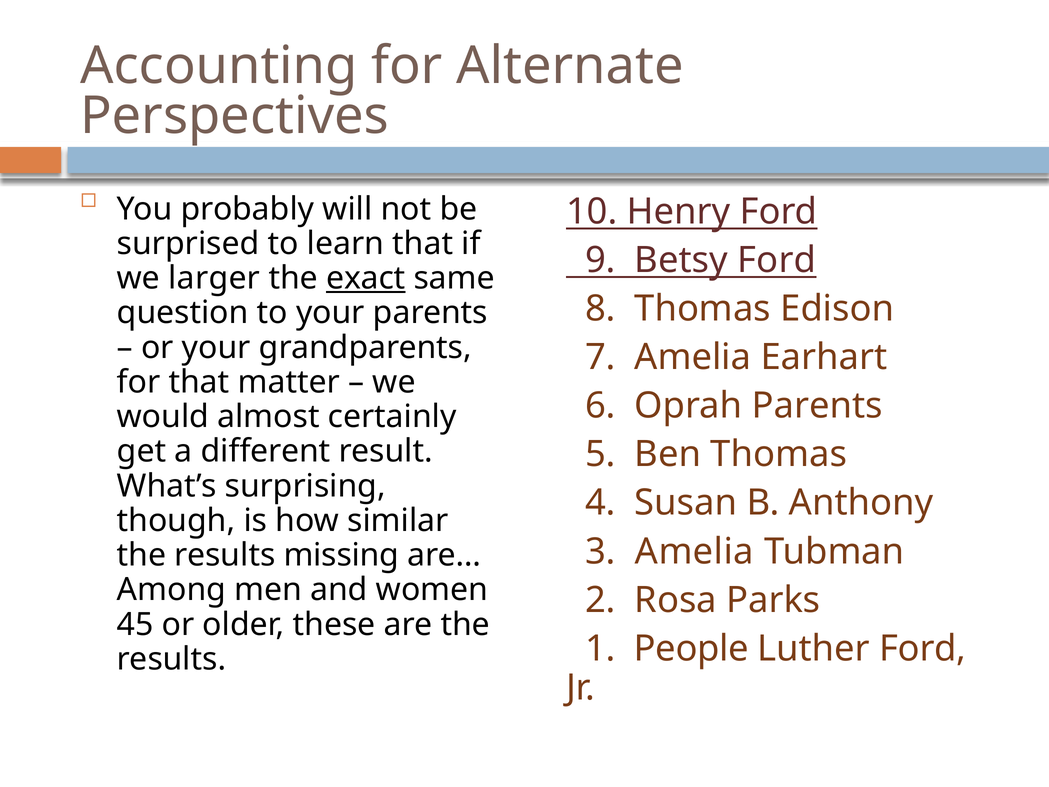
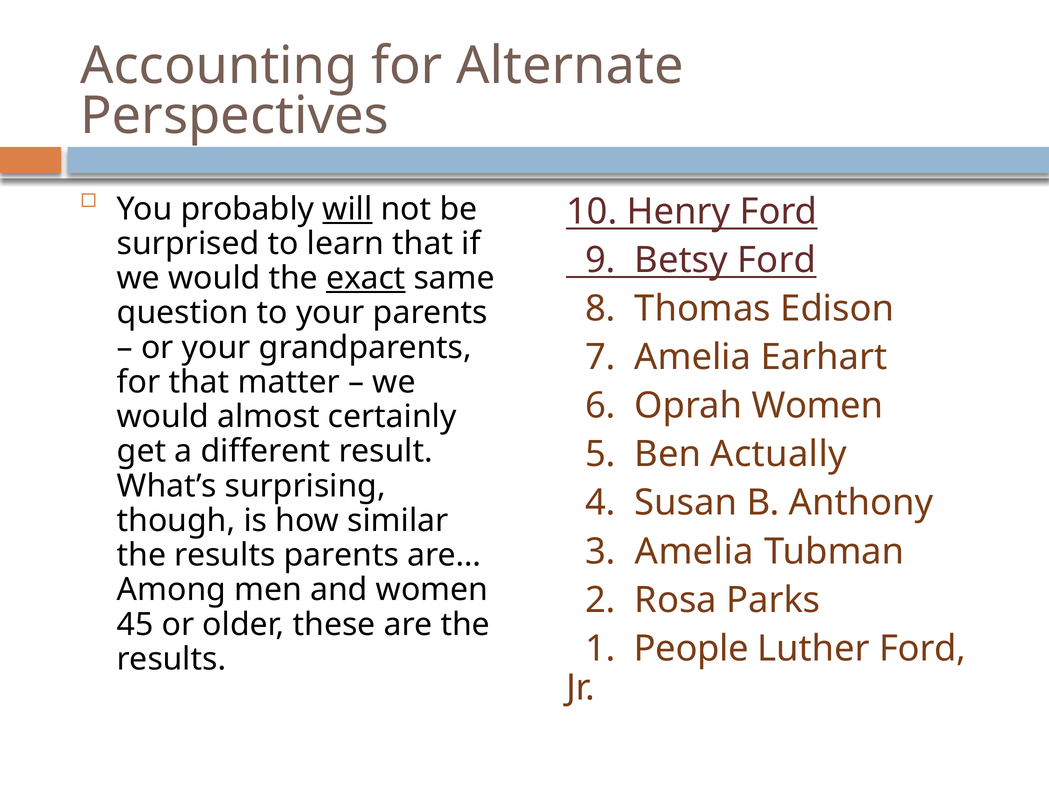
will underline: none -> present
larger at (214, 278): larger -> would
Oprah Parents: Parents -> Women
Ben Thomas: Thomas -> Actually
results missing: missing -> parents
